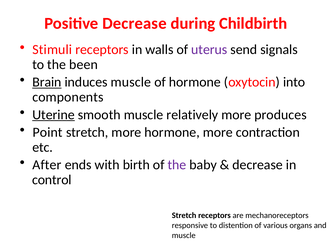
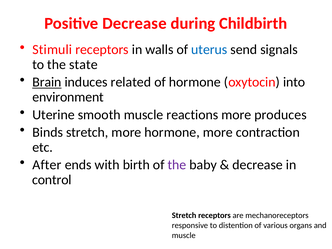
uterus colour: purple -> blue
been: been -> state
induces muscle: muscle -> related
components: components -> environment
Uterine underline: present -> none
relatively: relatively -> reactions
Point: Point -> Binds
